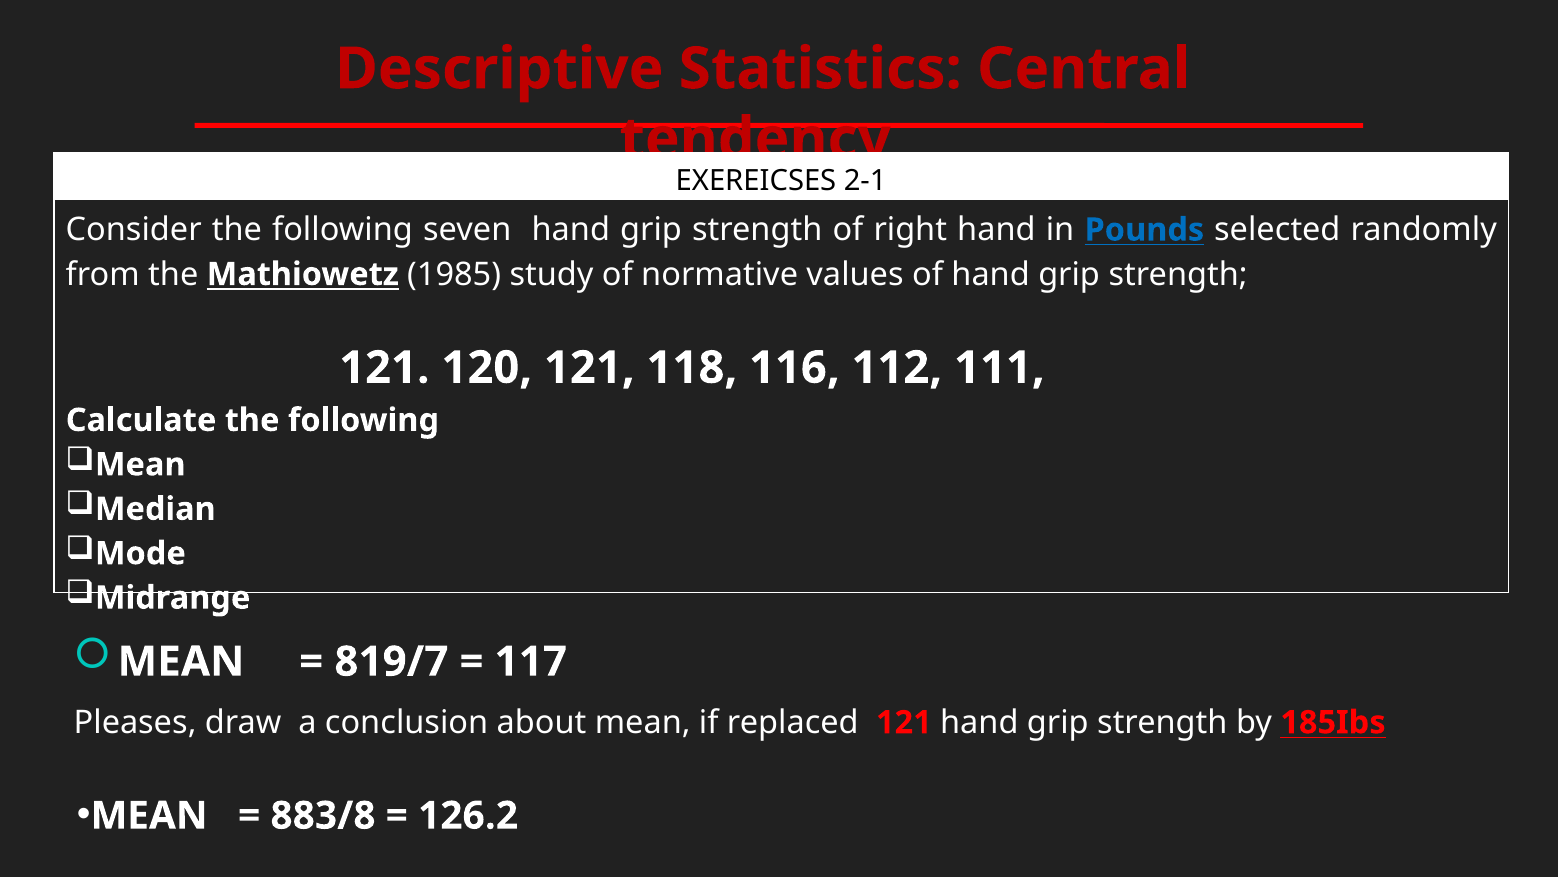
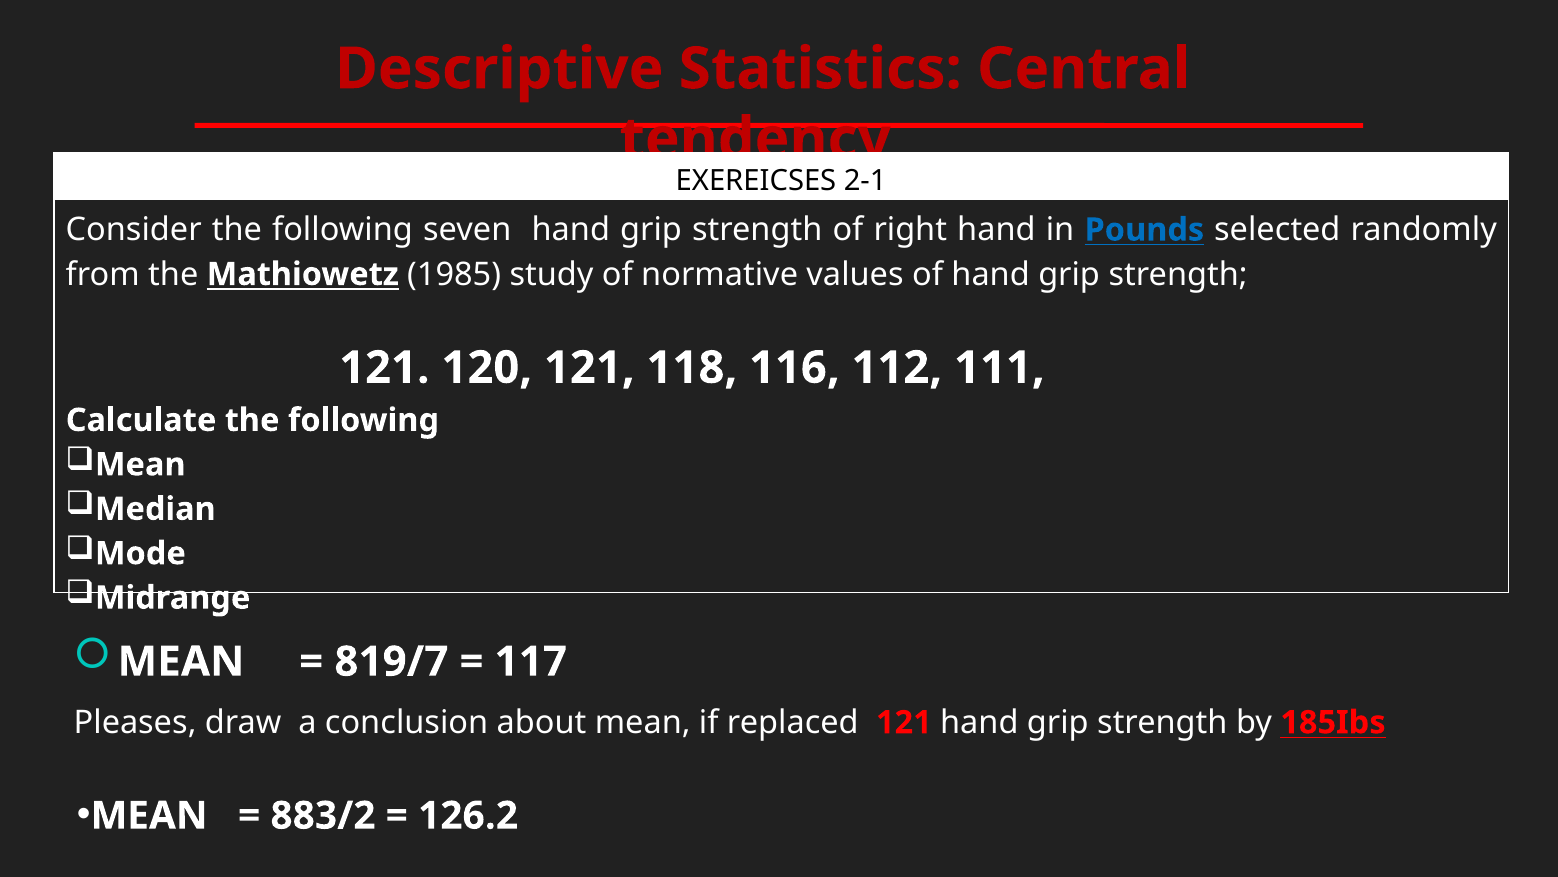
883/8: 883/8 -> 883/2
